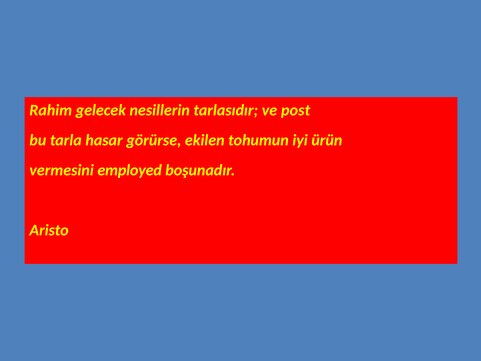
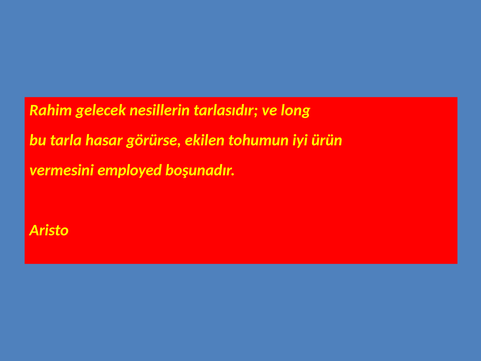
post: post -> long
